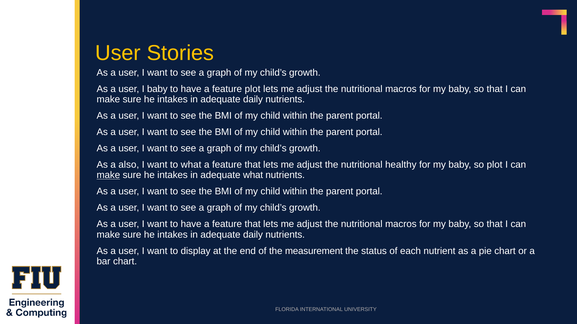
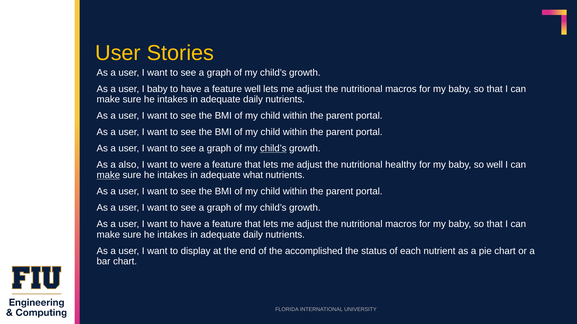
feature plot: plot -> well
child’s at (273, 149) underline: none -> present
to what: what -> were
so plot: plot -> well
measurement: measurement -> accomplished
